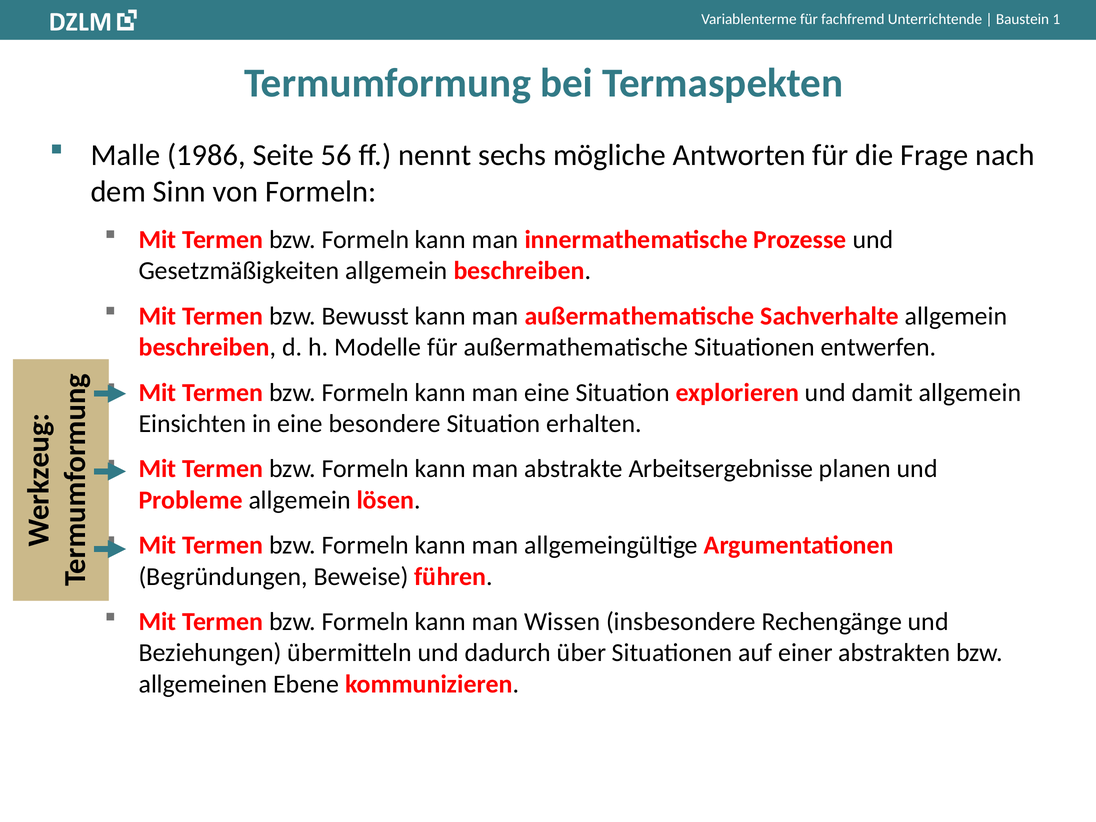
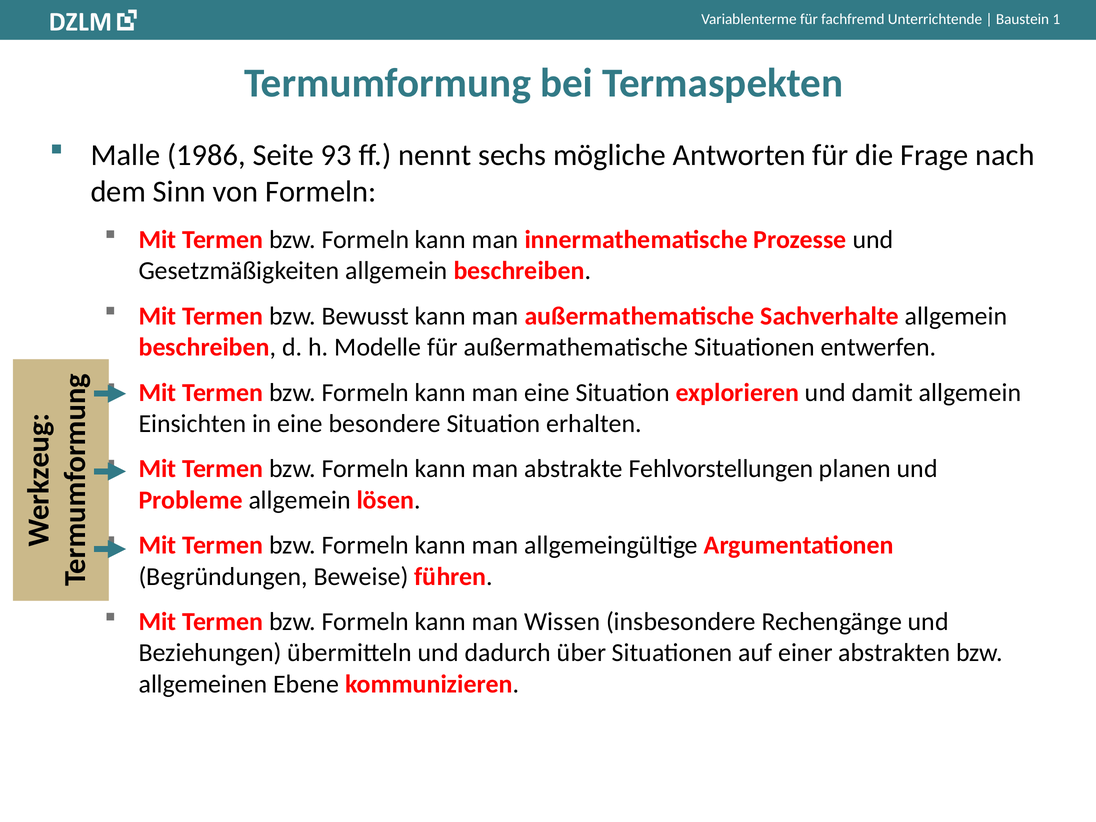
56: 56 -> 93
Arbeitsergebnisse: Arbeitsergebnisse -> Fehlvorstellungen
